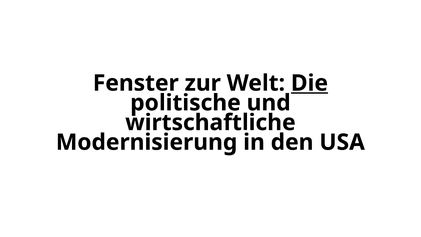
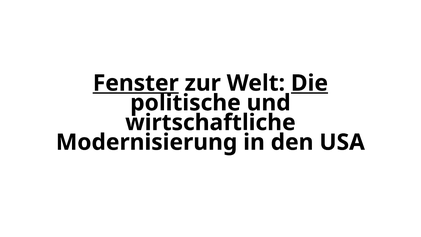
Fenster underline: none -> present
